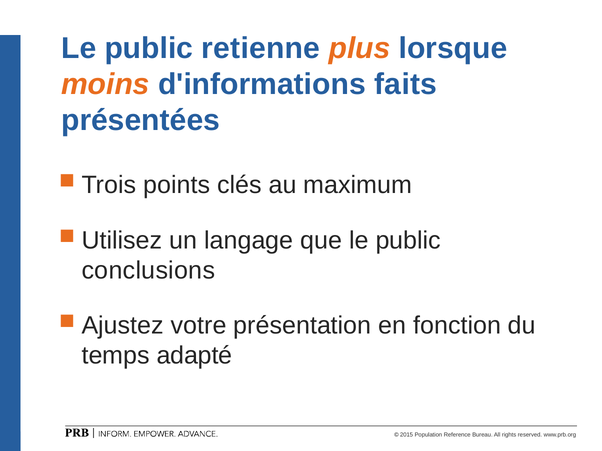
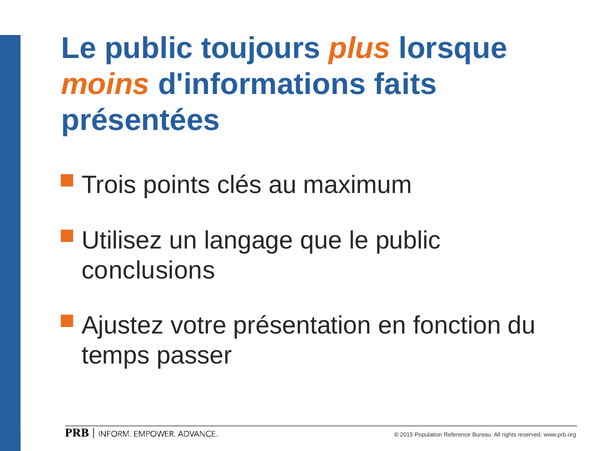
retienne: retienne -> toujours
adapté: adapté -> passer
